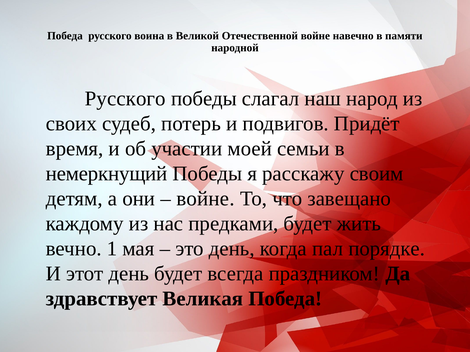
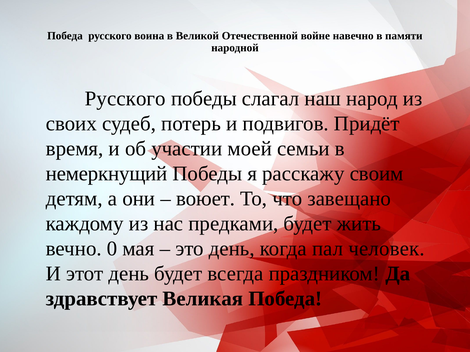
войне at (205, 199): войне -> воюет
1: 1 -> 0
порядке: порядке -> человек
